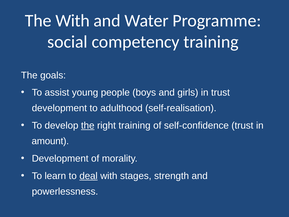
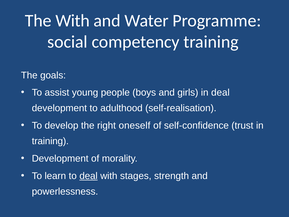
in trust: trust -> deal
the at (88, 125) underline: present -> none
right training: training -> oneself
amount at (50, 141): amount -> training
